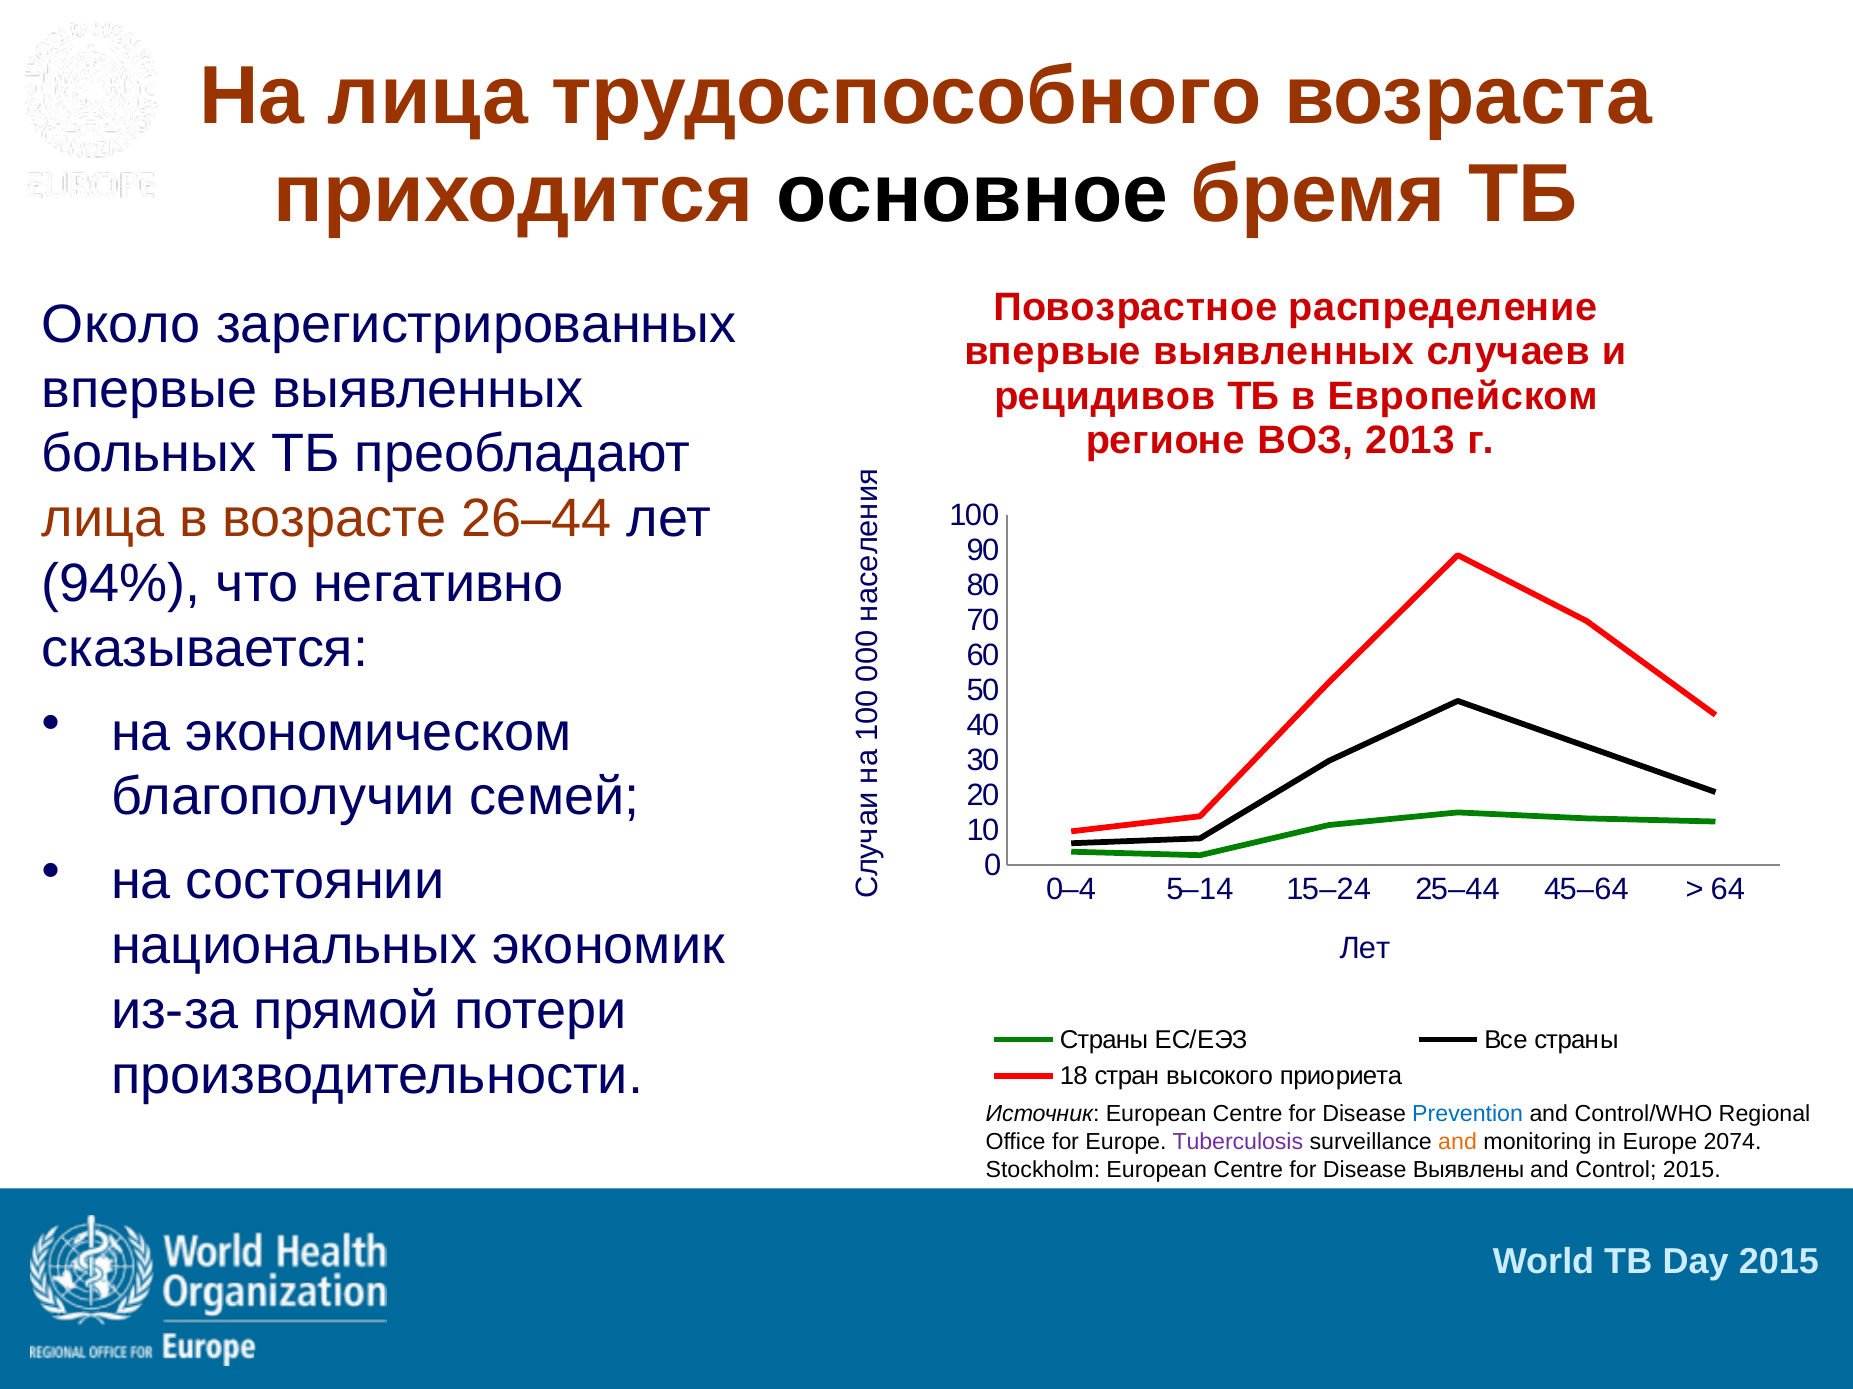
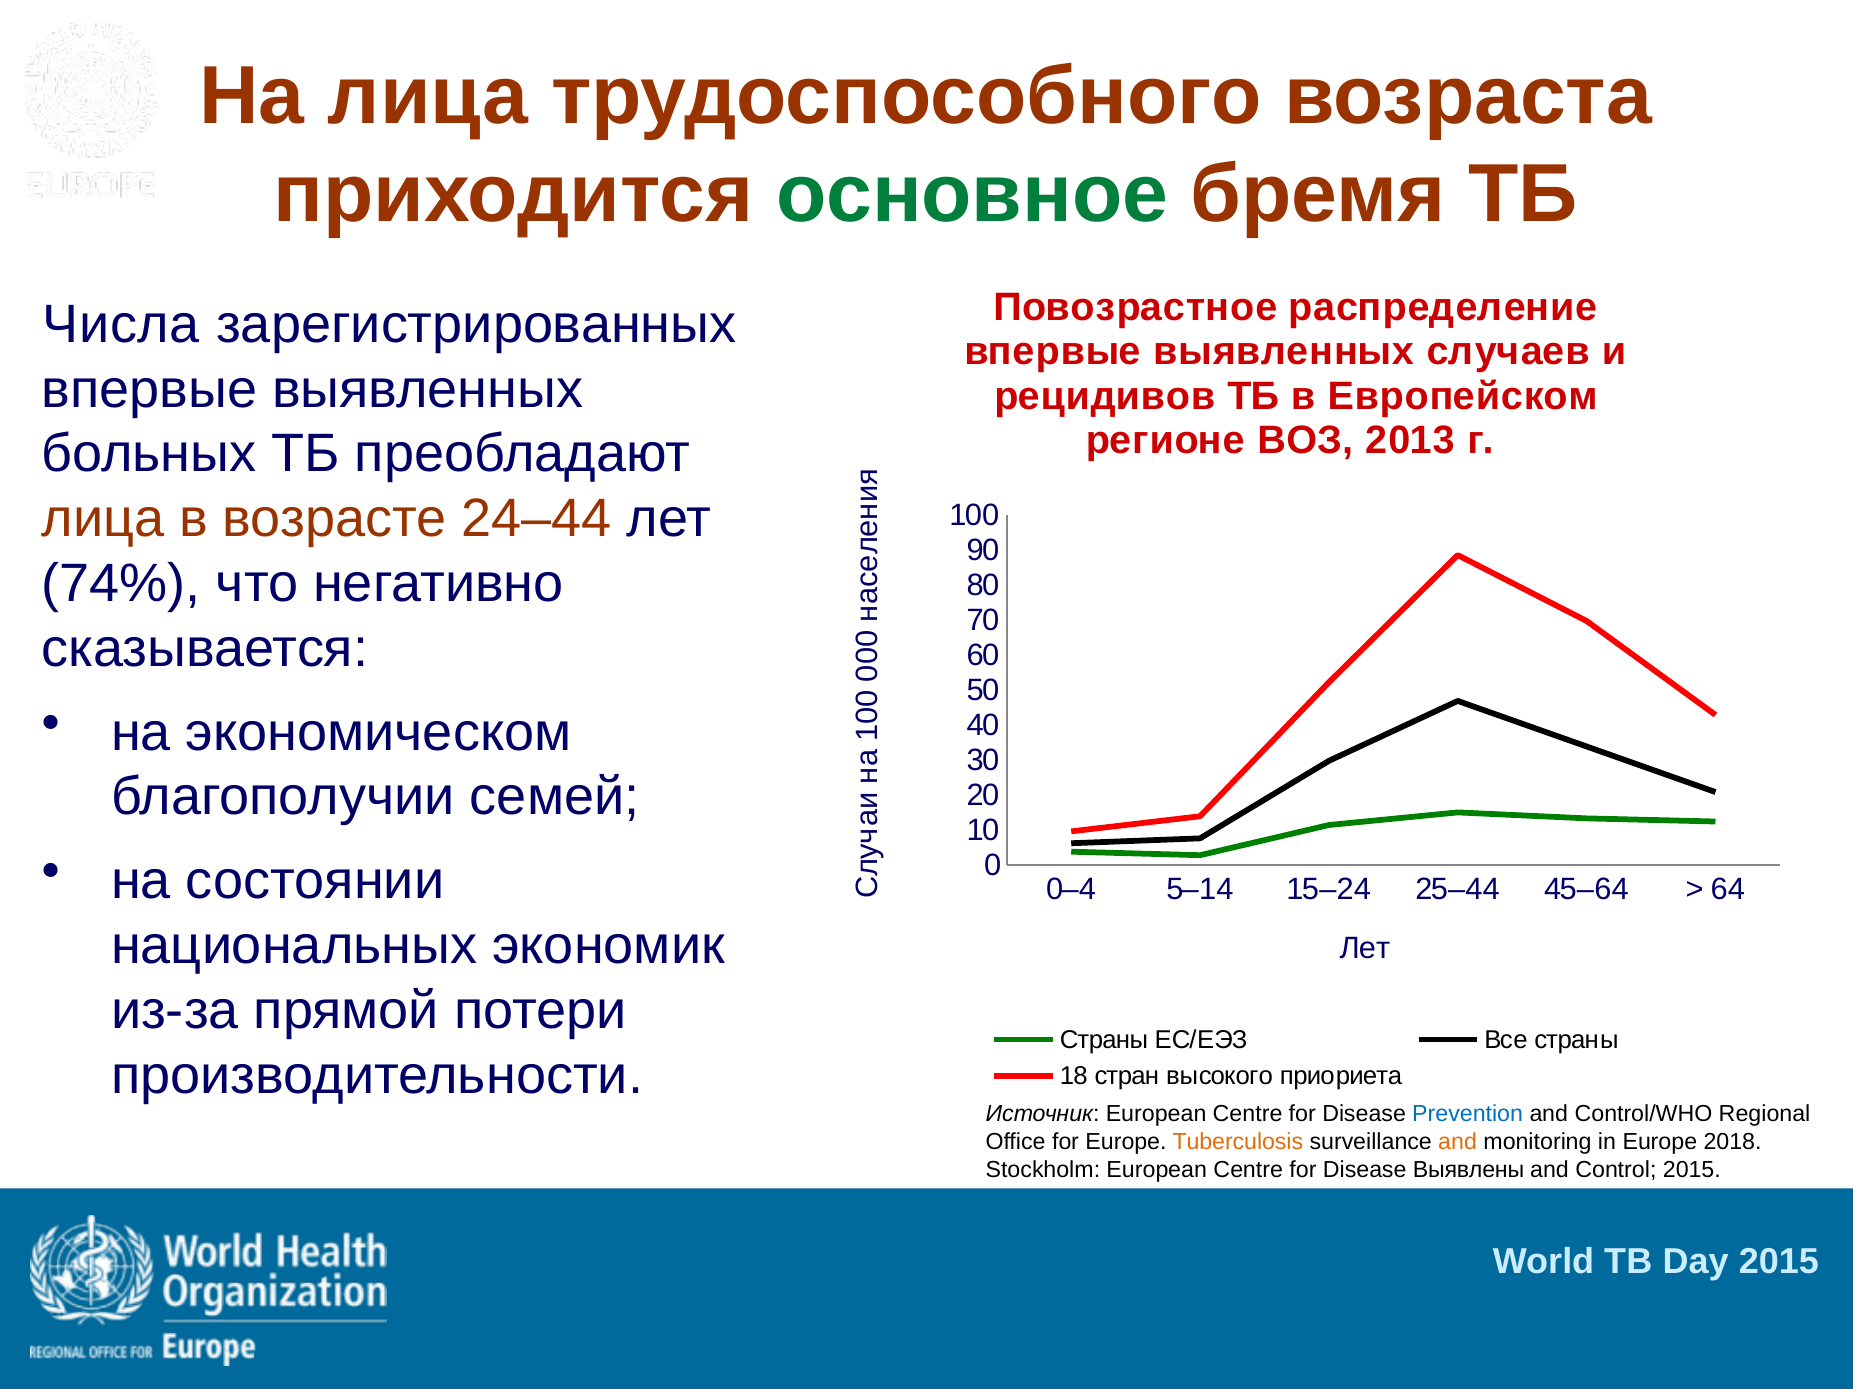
основное colour: black -> green
Около: Около -> Числа
26–44: 26–44 -> 24–44
94%: 94% -> 74%
Tuberculosis colour: purple -> orange
2074: 2074 -> 2018
